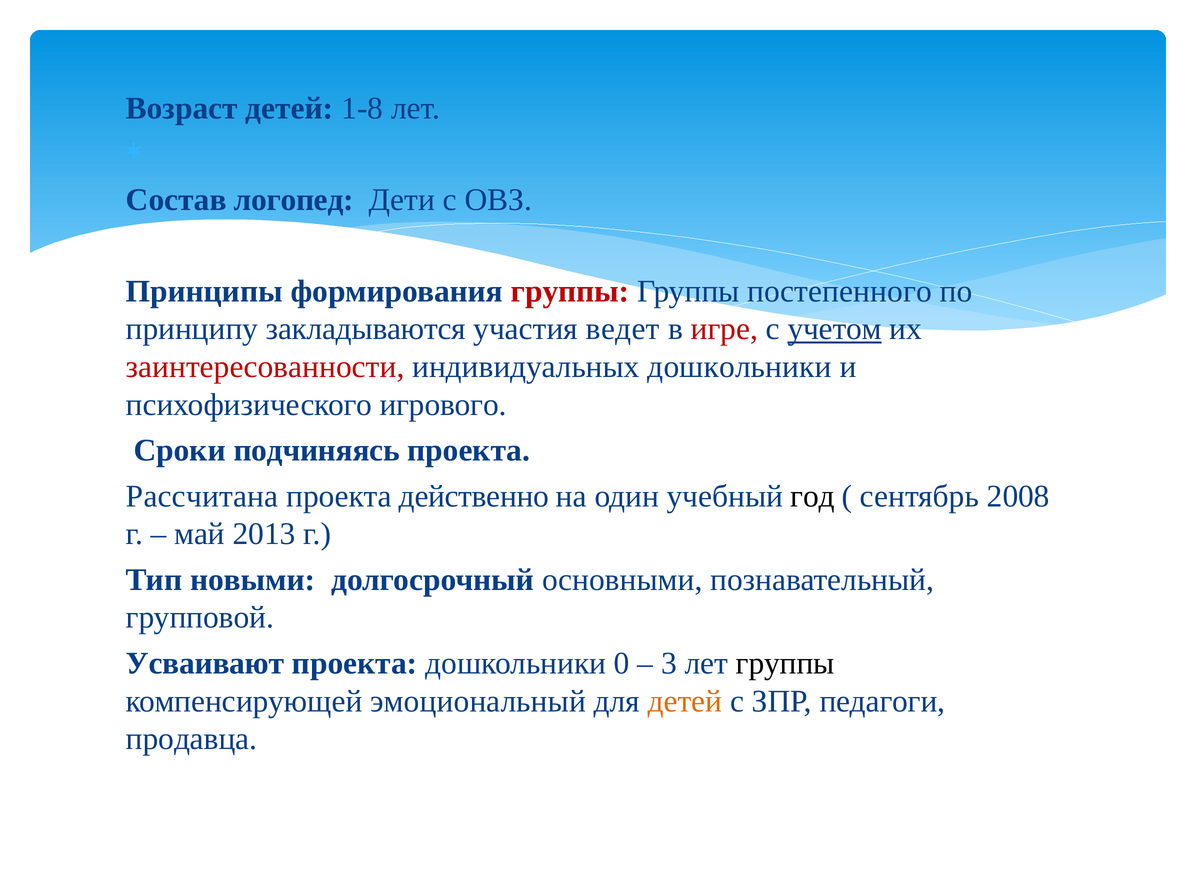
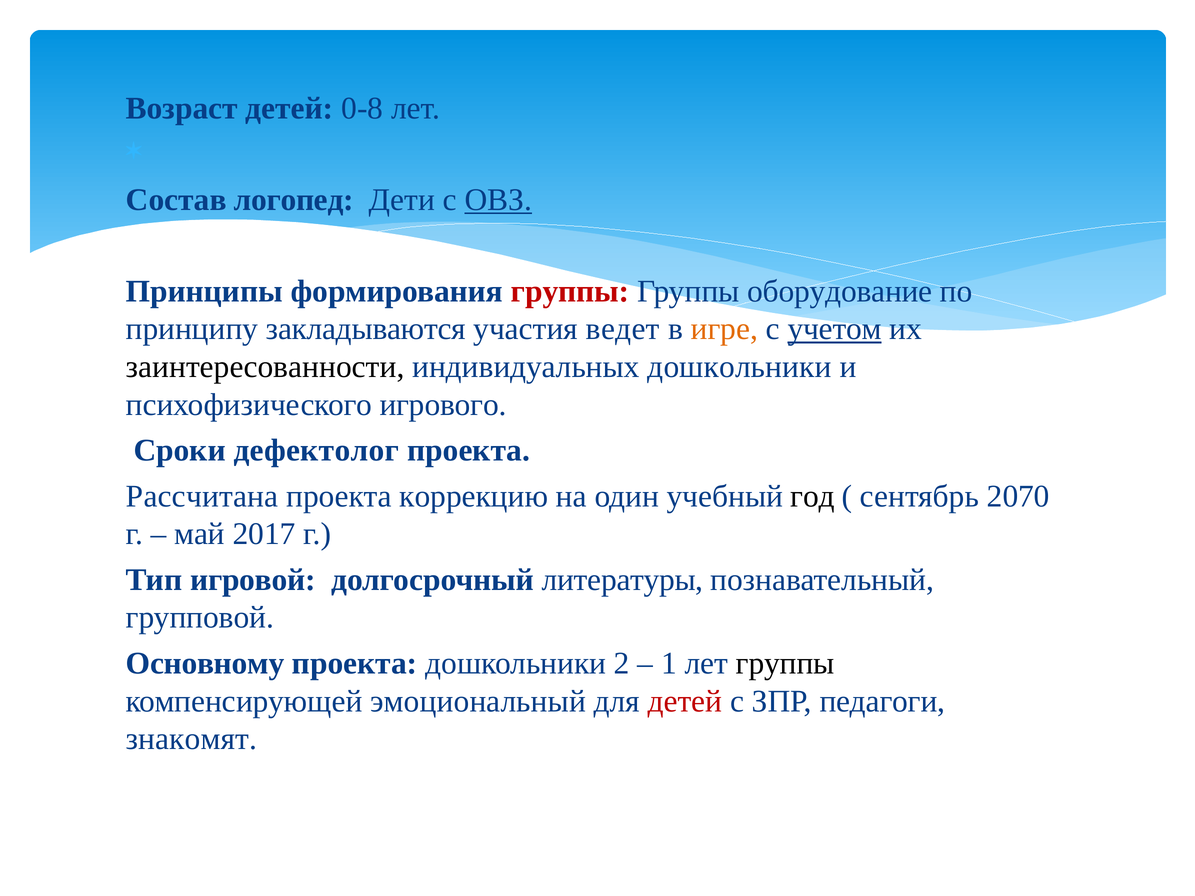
1-8: 1-8 -> 0-8
ОВЗ underline: none -> present
постепенного: постепенного -> оборудование
игре colour: red -> orange
заинтересованности colour: red -> black
подчиняясь: подчиняясь -> дефектолог
действенно: действенно -> коррекцию
2008: 2008 -> 2070
2013: 2013 -> 2017
новыми: новыми -> игровой
основными: основными -> литературы
Усваивают: Усваивают -> Основному
0: 0 -> 2
3: 3 -> 1
детей at (685, 701) colour: orange -> red
продавца: продавца -> знакомят
